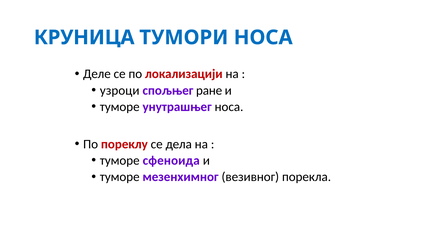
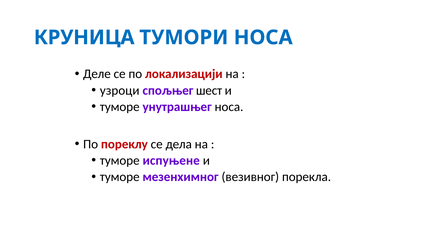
ране: ране -> шест
сфеноида: сфеноида -> испуњене
